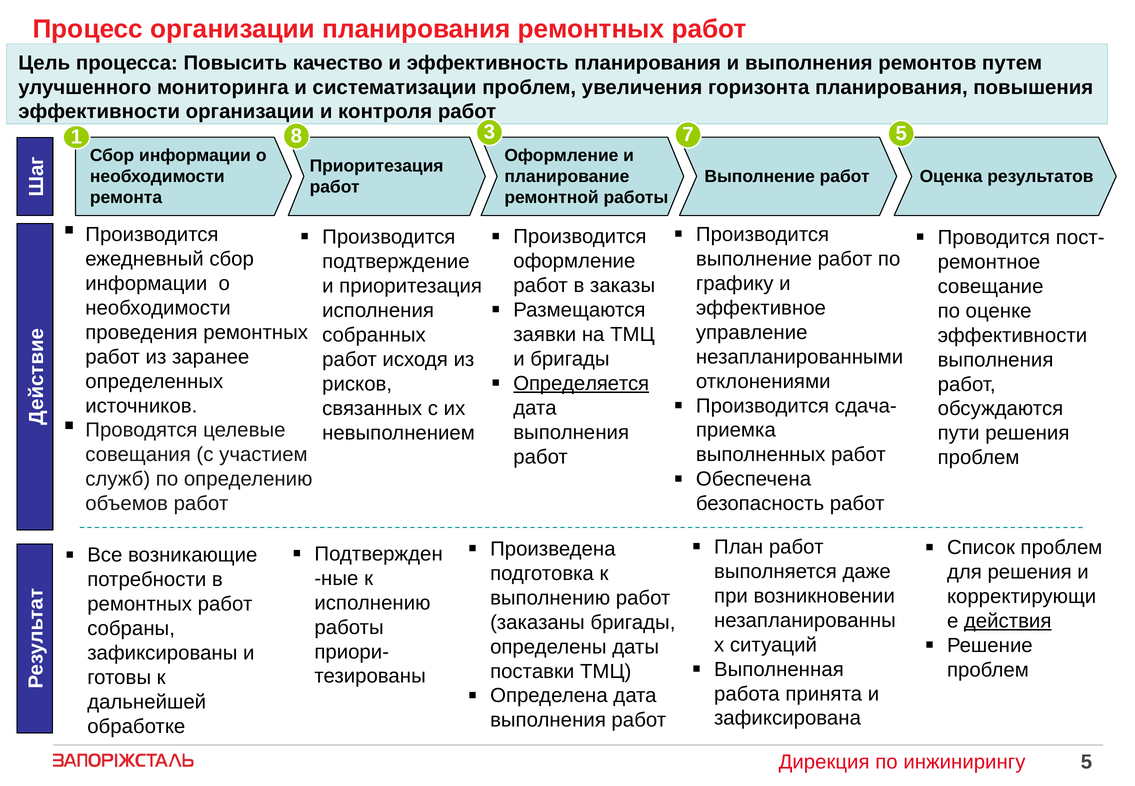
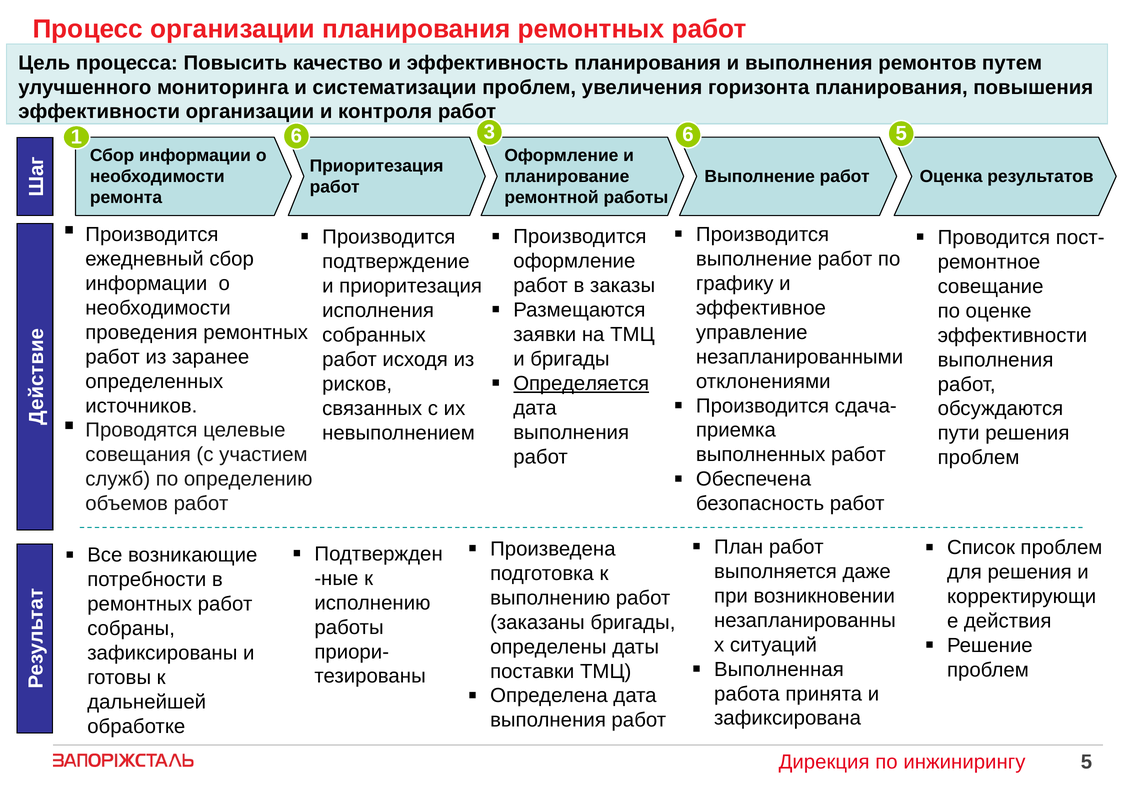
1 8: 8 -> 6
3 7: 7 -> 6
действия underline: present -> none
